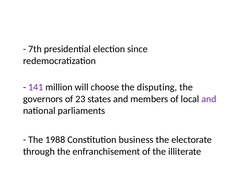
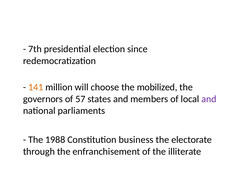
141 colour: purple -> orange
disputing: disputing -> mobilized
23: 23 -> 57
